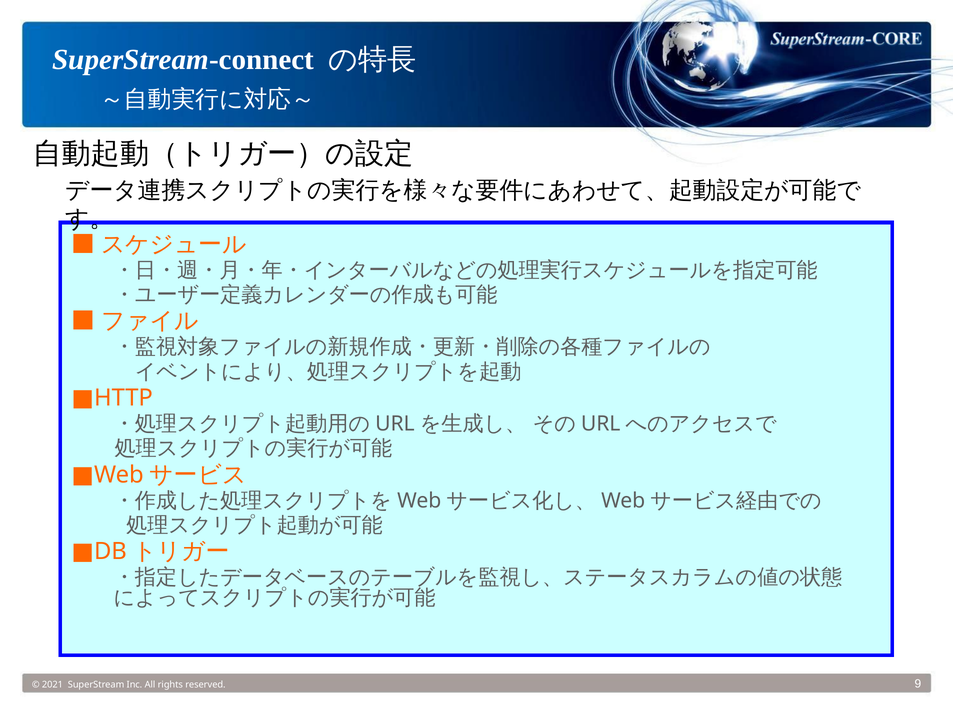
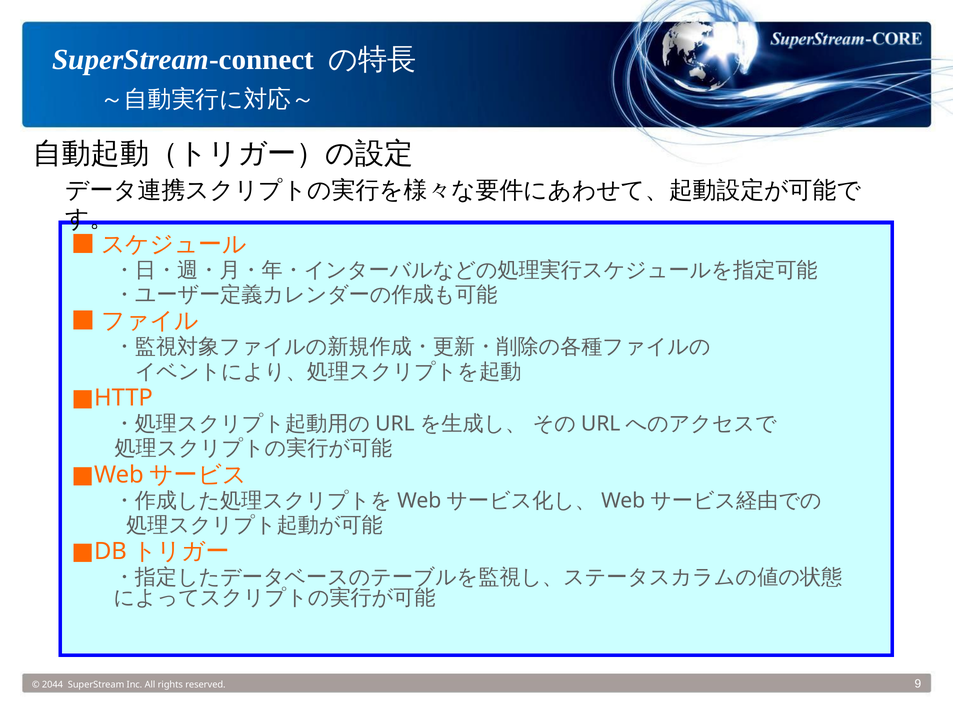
2021: 2021 -> 2044
